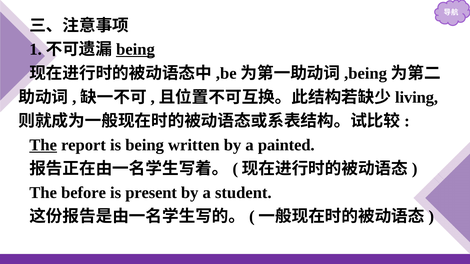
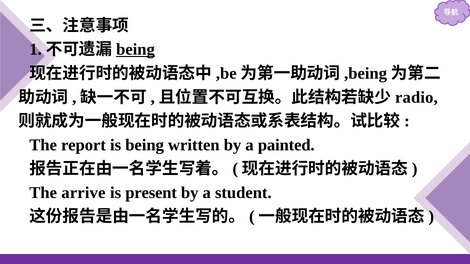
living: living -> radio
The at (43, 145) underline: present -> none
before: before -> arrive
